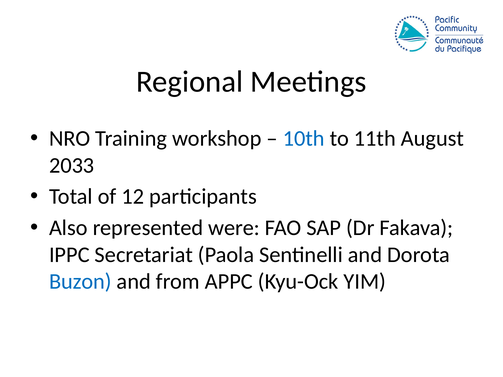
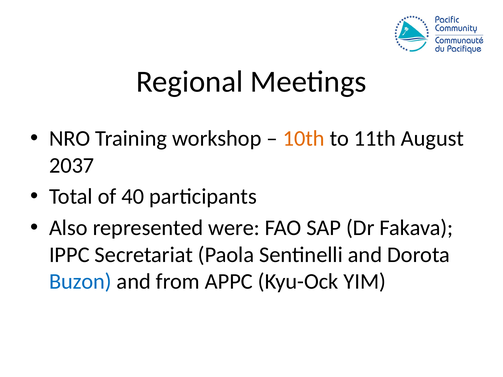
10th colour: blue -> orange
2033: 2033 -> 2037
12: 12 -> 40
